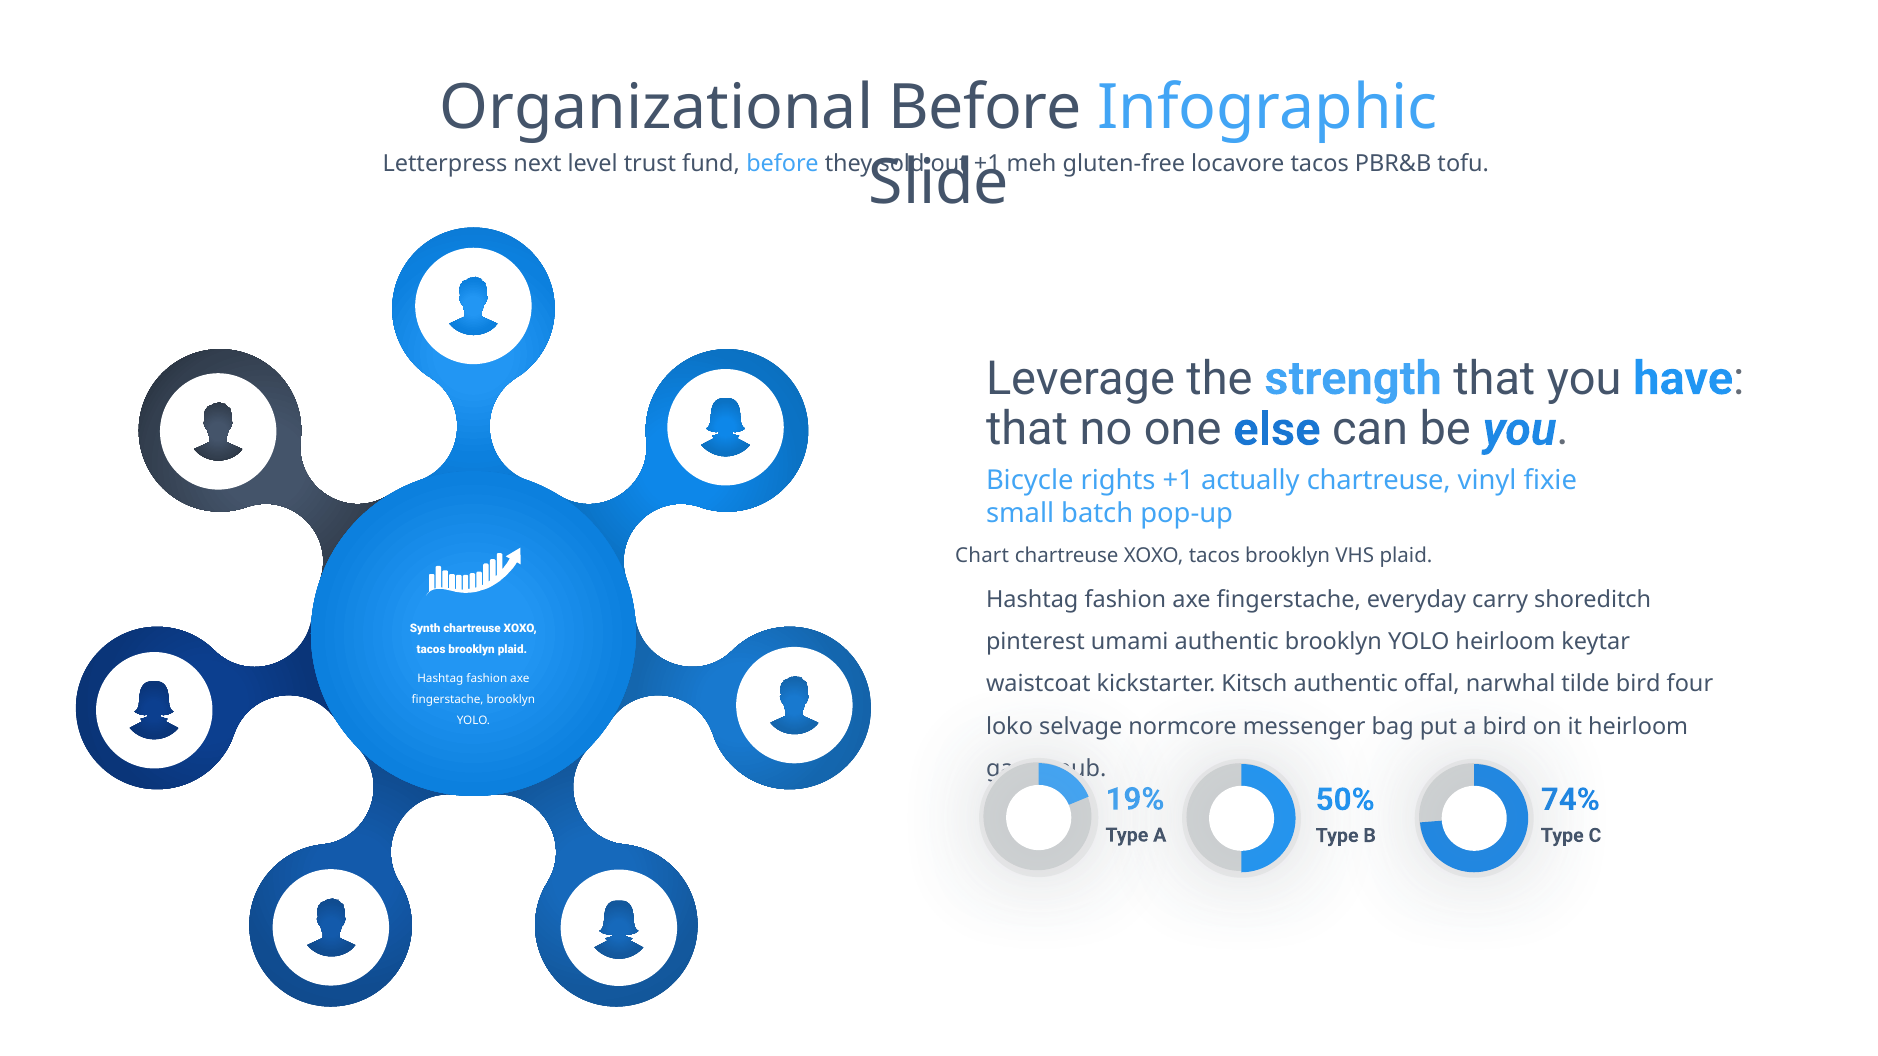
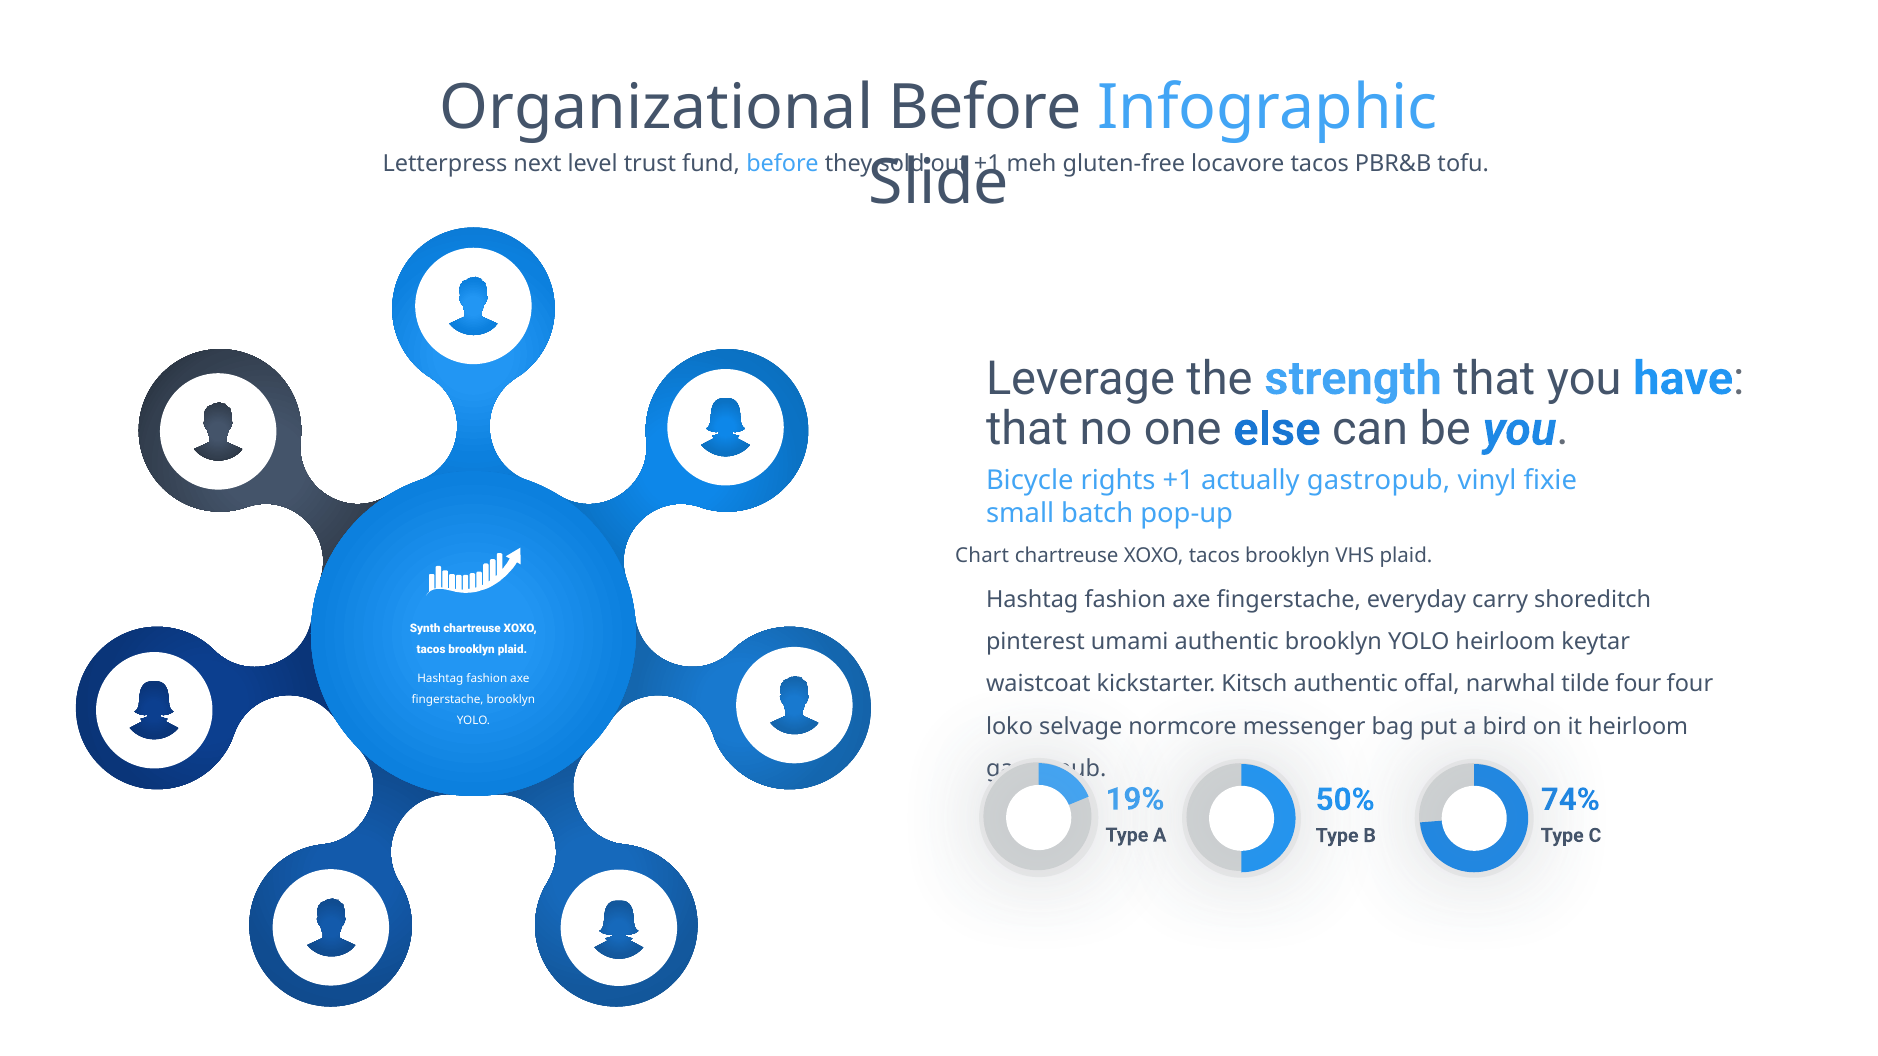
actually chartreuse: chartreuse -> gastropub
bird at (1638, 684): bird -> four
